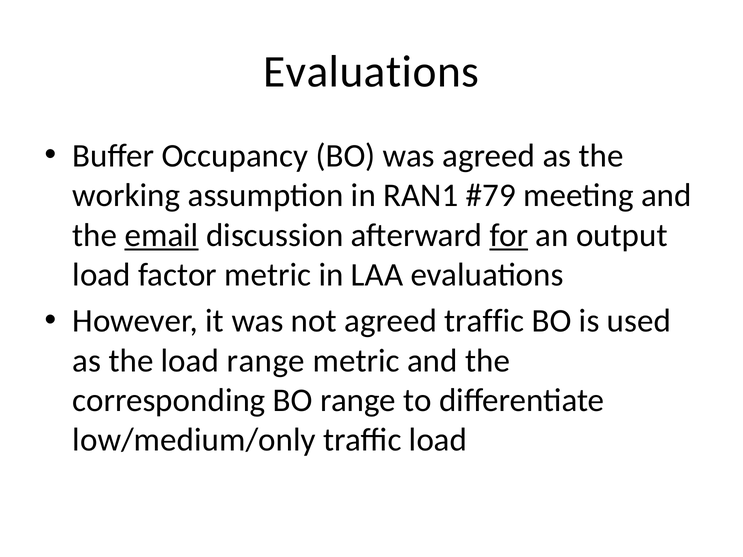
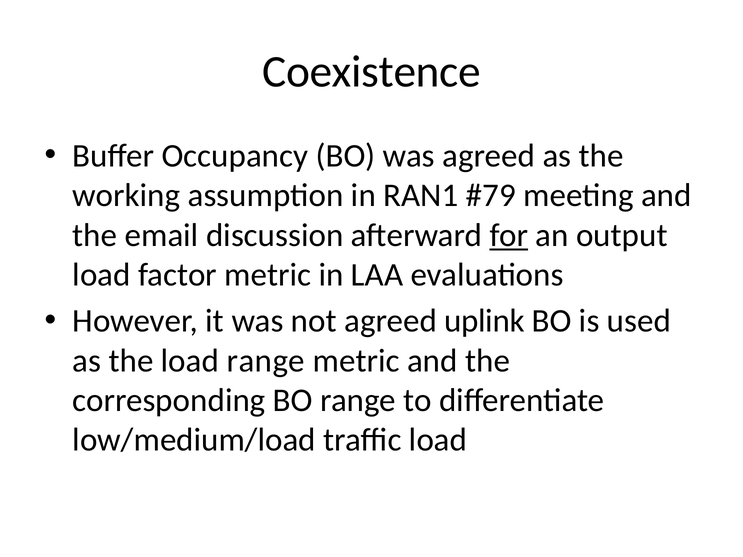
Evaluations at (371, 72): Evaluations -> Coexistence
email underline: present -> none
agreed traffic: traffic -> uplink
low/medium/only: low/medium/only -> low/medium/load
